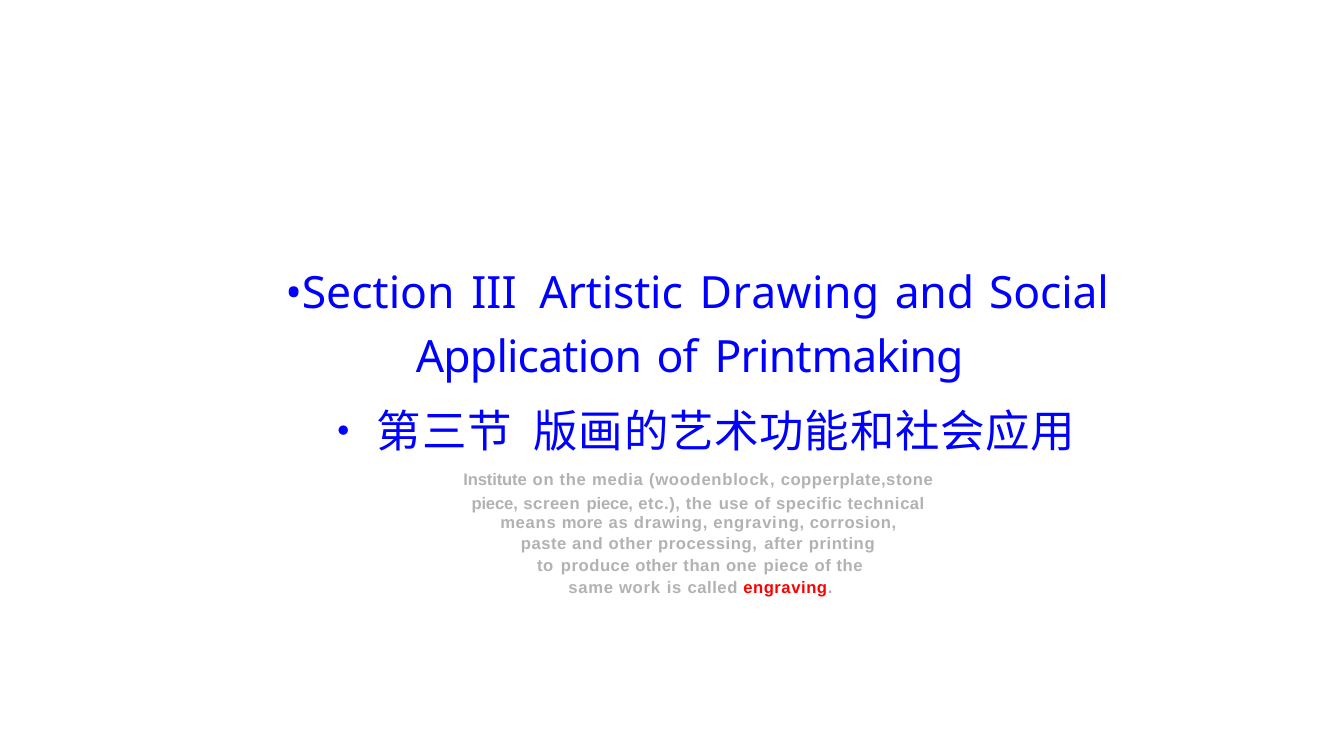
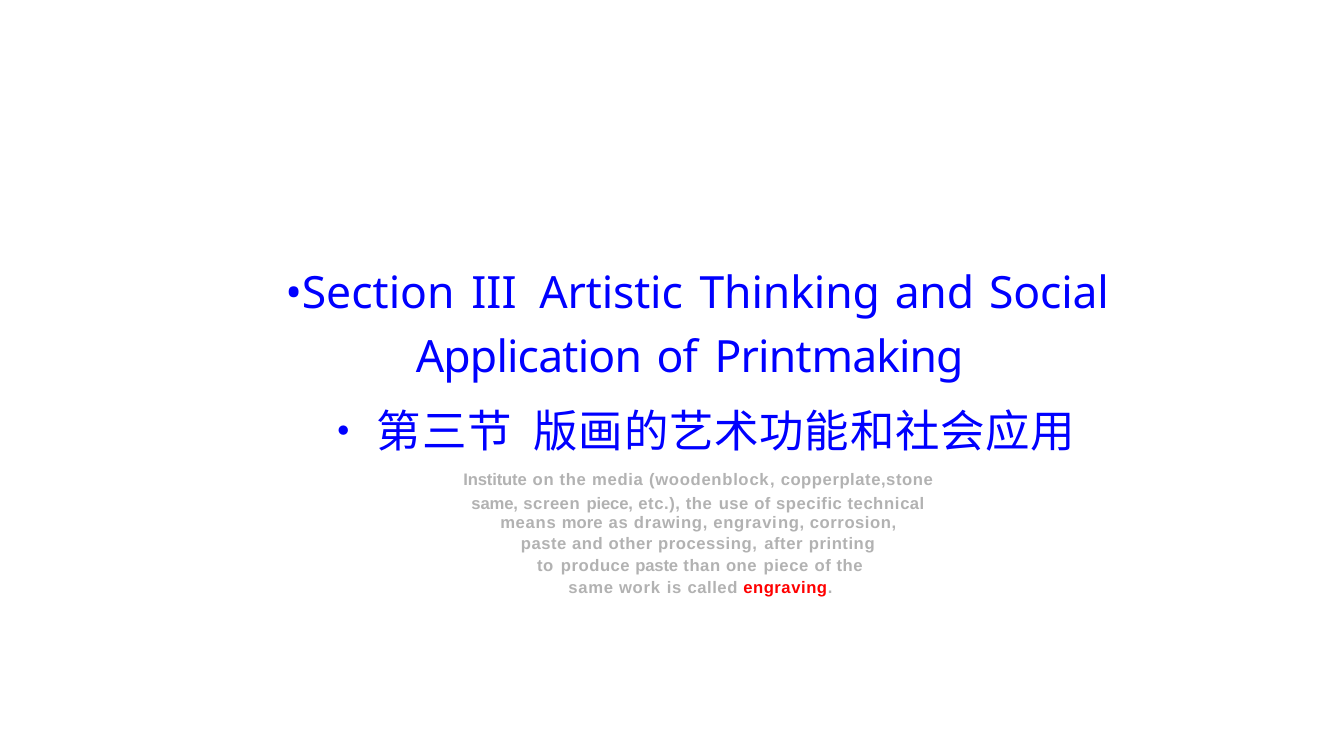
Artistic Drawing: Drawing -> Thinking
piece at (495, 504): piece -> same
produce other: other -> paste
